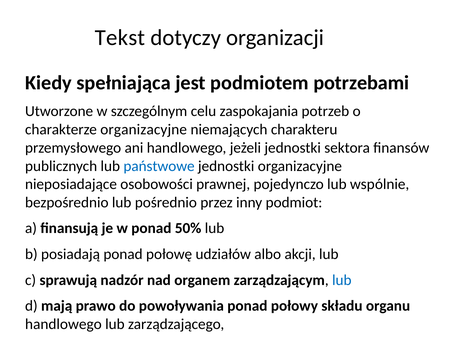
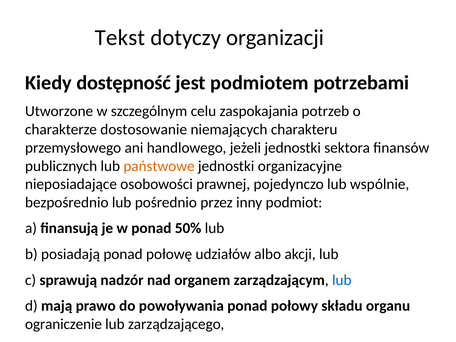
spełniająca: spełniająca -> dostępność
charakterze organizacyjne: organizacyjne -> dostosowanie
państwowe colour: blue -> orange
handlowego at (63, 324): handlowego -> ograniczenie
